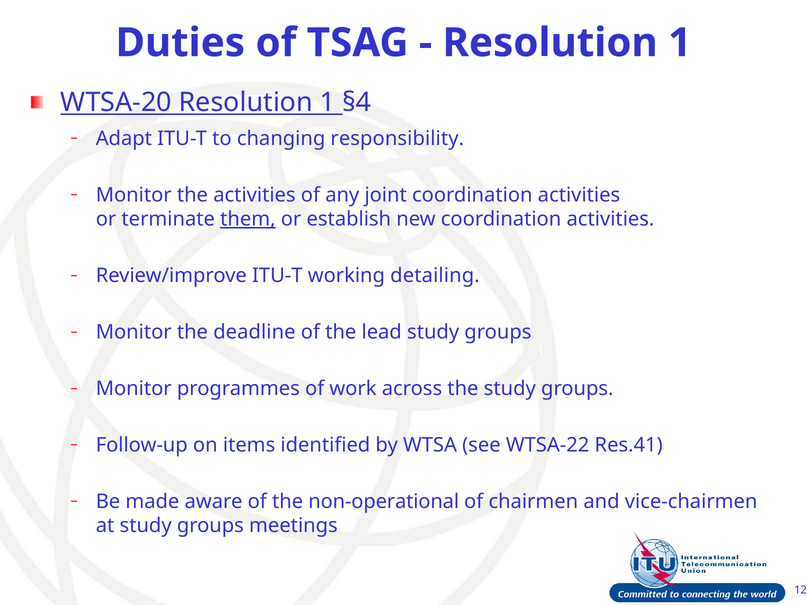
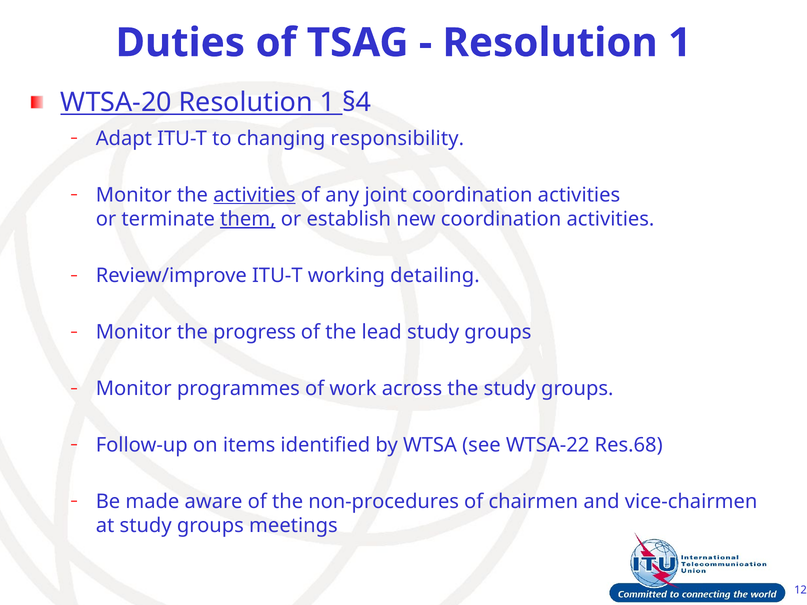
activities at (254, 195) underline: none -> present
deadline: deadline -> progress
Res.41: Res.41 -> Res.68
non-operational: non-operational -> non-procedures
